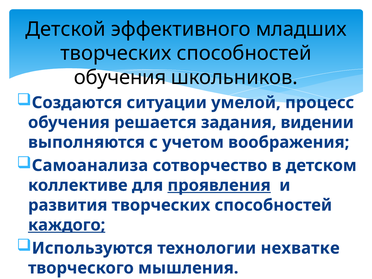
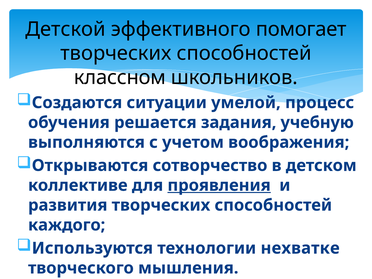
младших: младших -> помогает
обучения at (120, 77): обучения -> классном
видении: видении -> учебную
Самоанализа: Самоанализа -> Открываются
каждого underline: present -> none
